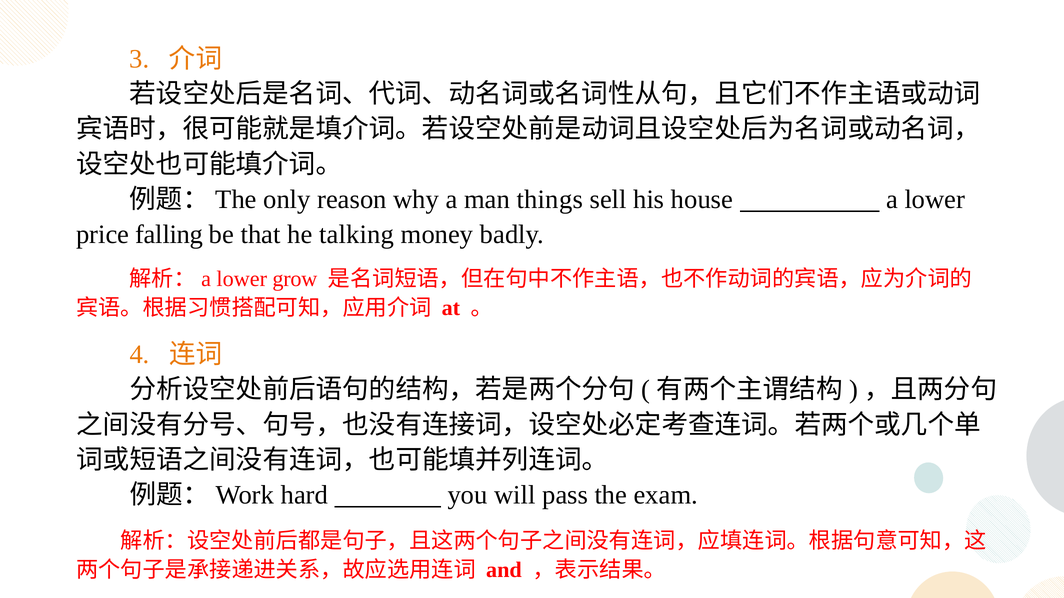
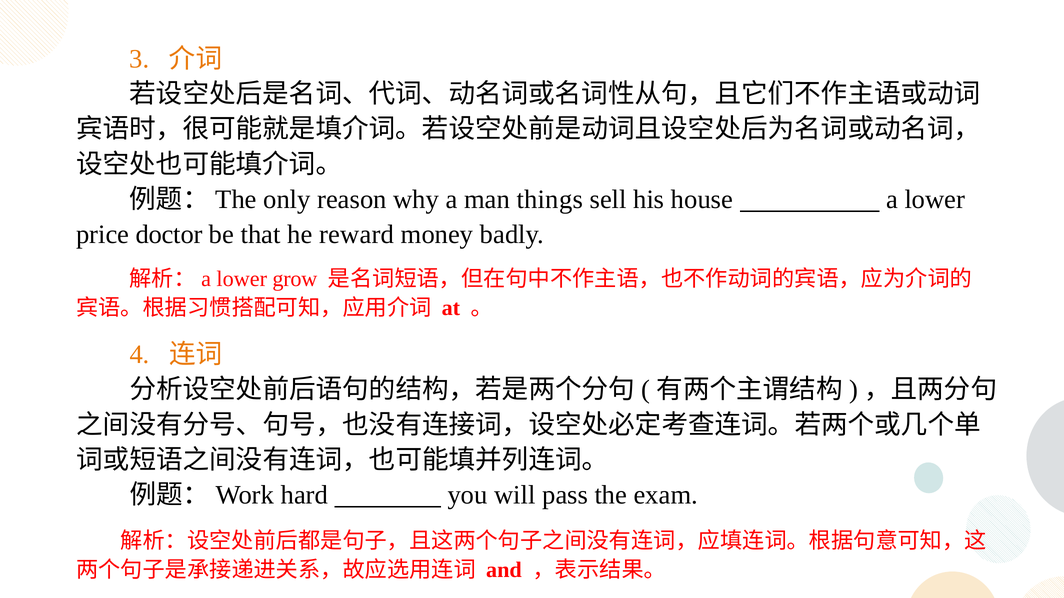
falling: falling -> doctor
talking: talking -> reward
